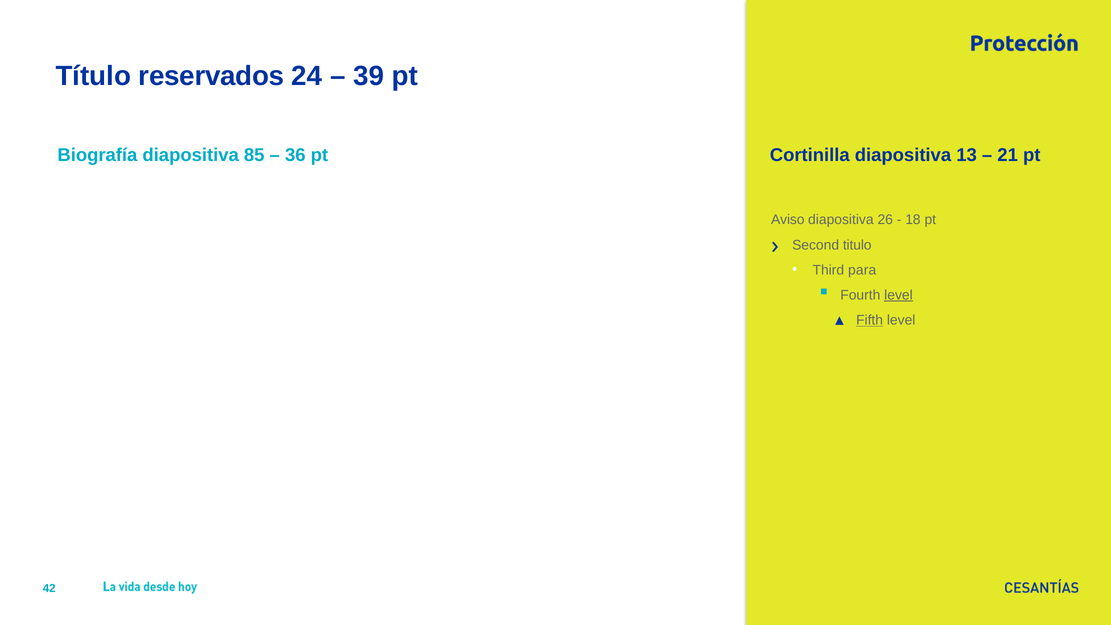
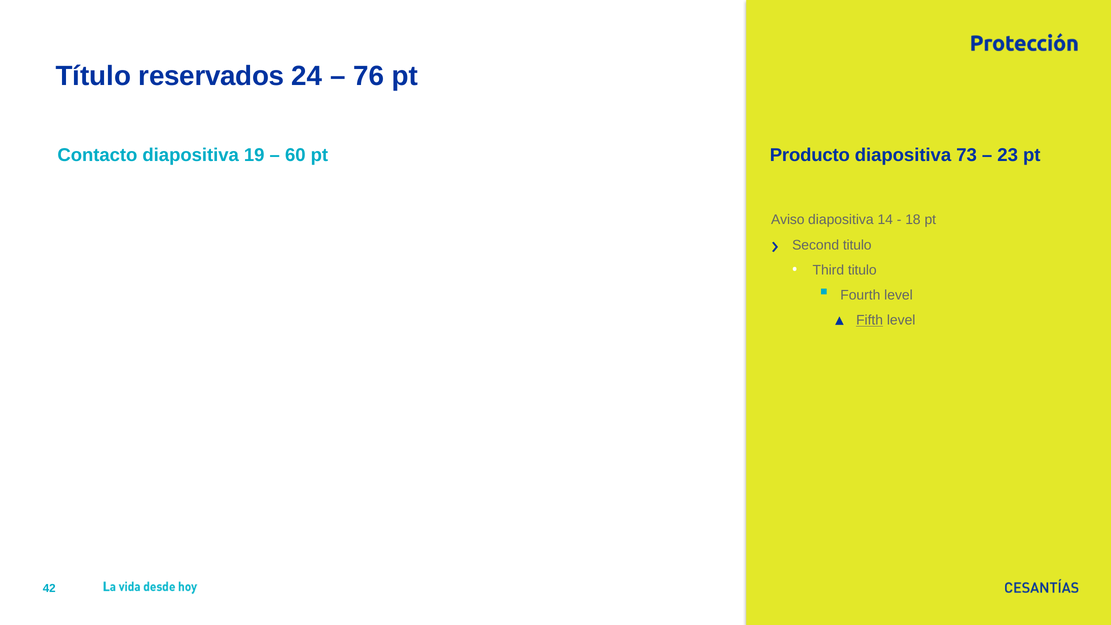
39: 39 -> 76
Biografía: Biografía -> Contacto
85: 85 -> 19
36: 36 -> 60
Cortinilla: Cortinilla -> Producto
13: 13 -> 73
21: 21 -> 23
26: 26 -> 14
Third para: para -> titulo
level at (898, 295) underline: present -> none
